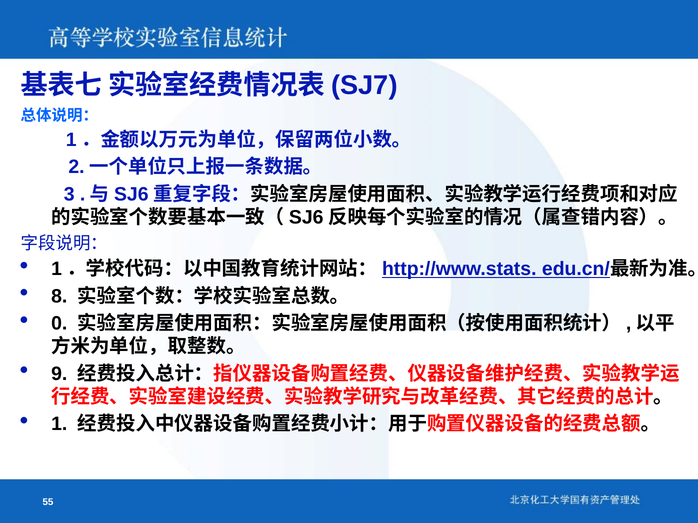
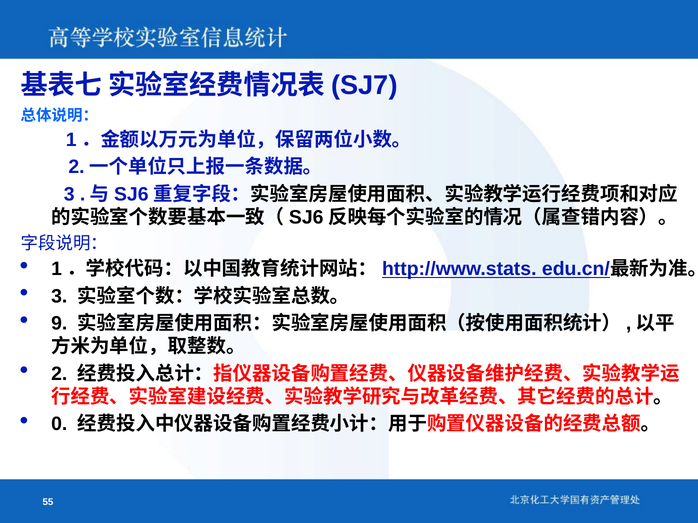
8 at (59, 296): 8 -> 3
0: 0 -> 9
9: 9 -> 2
1: 1 -> 0
